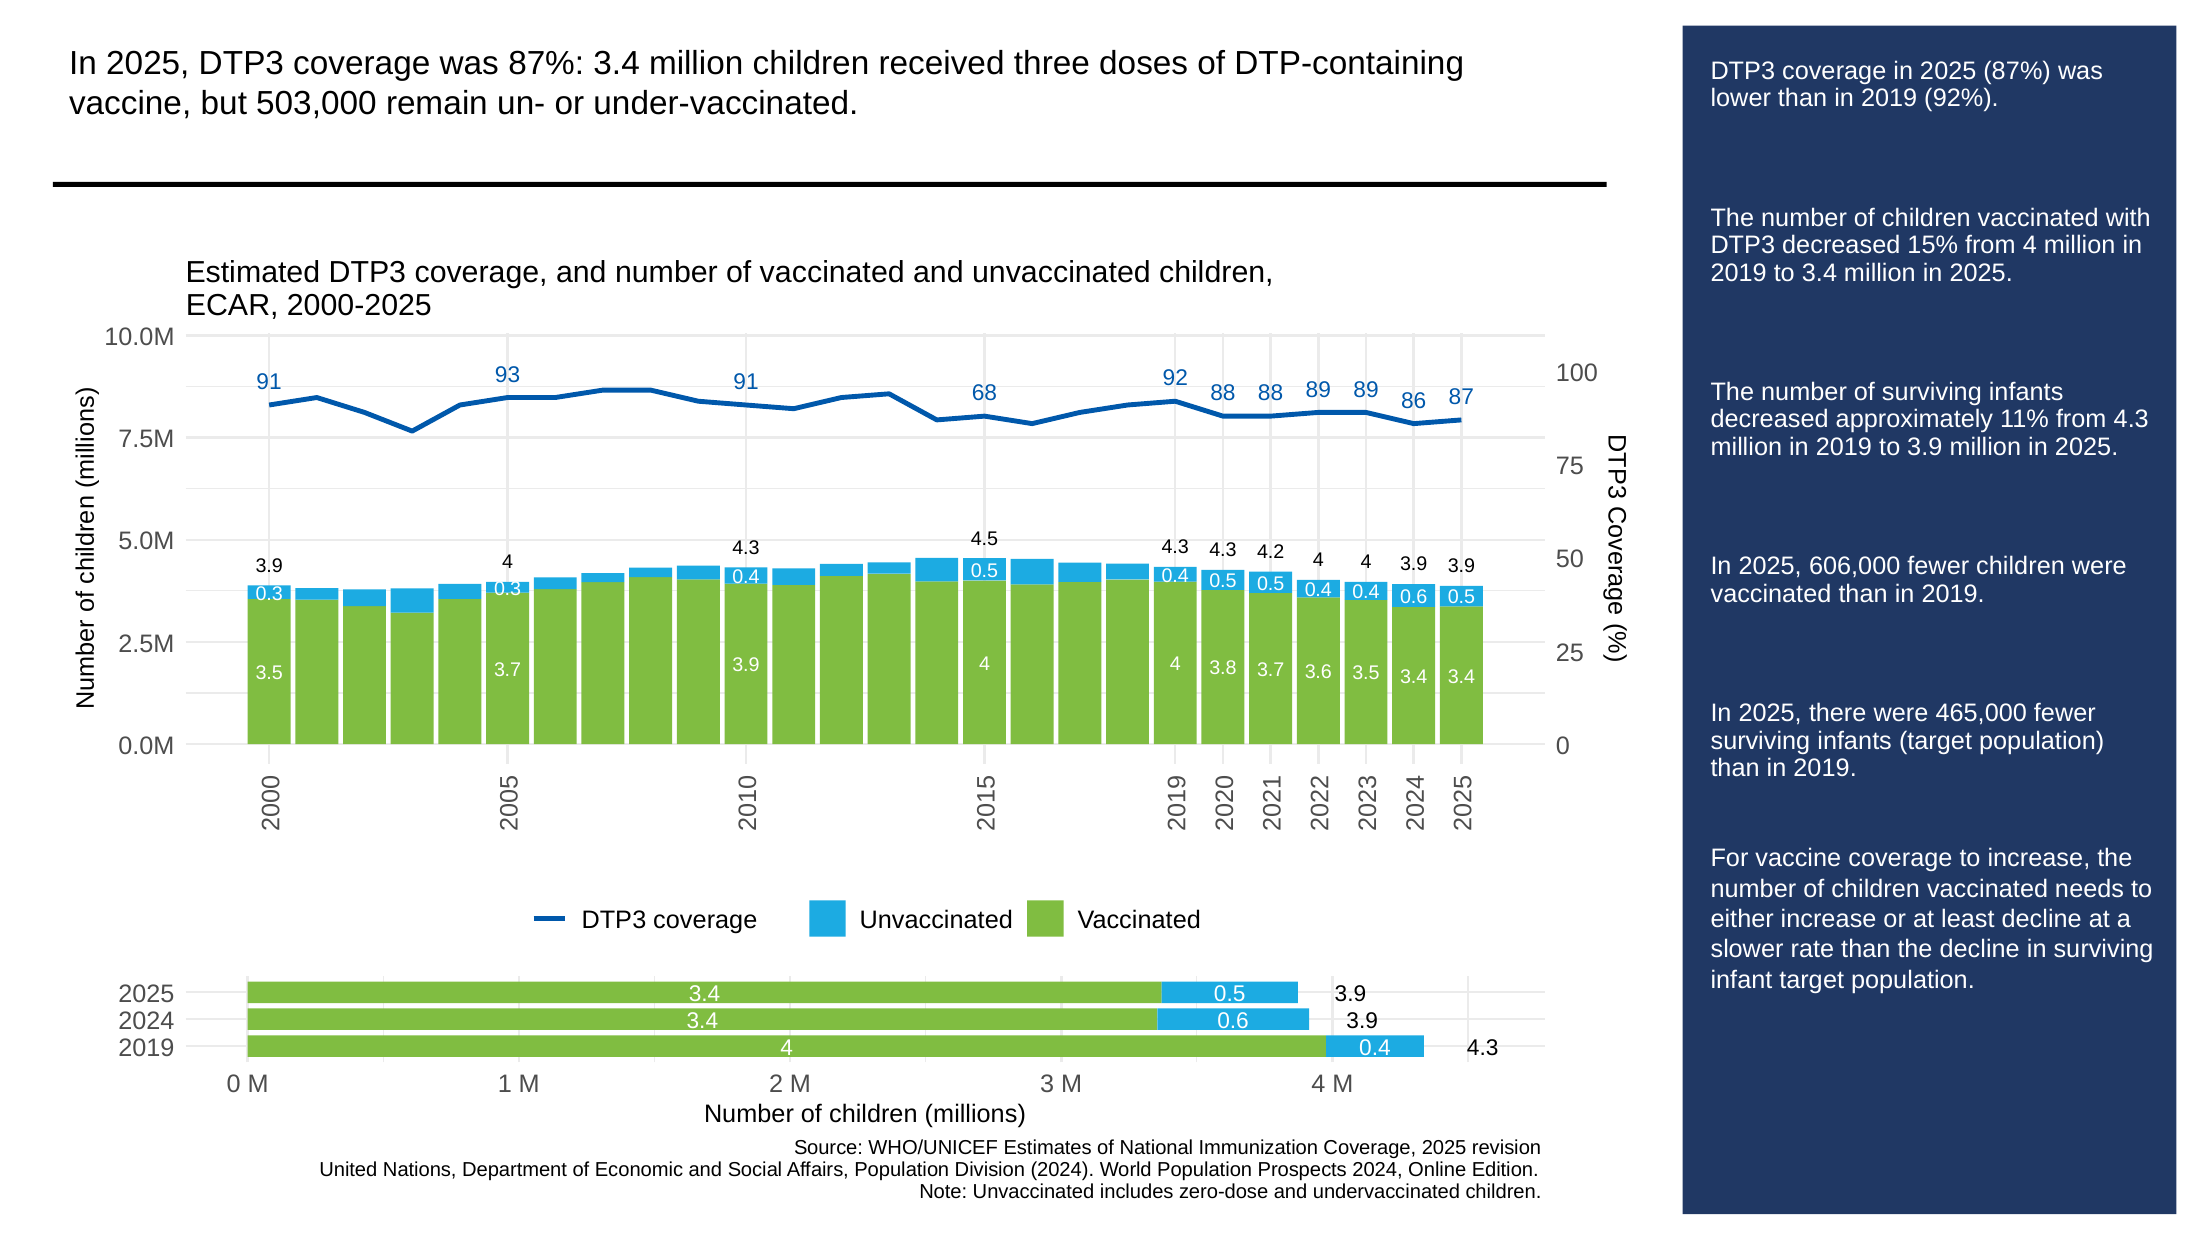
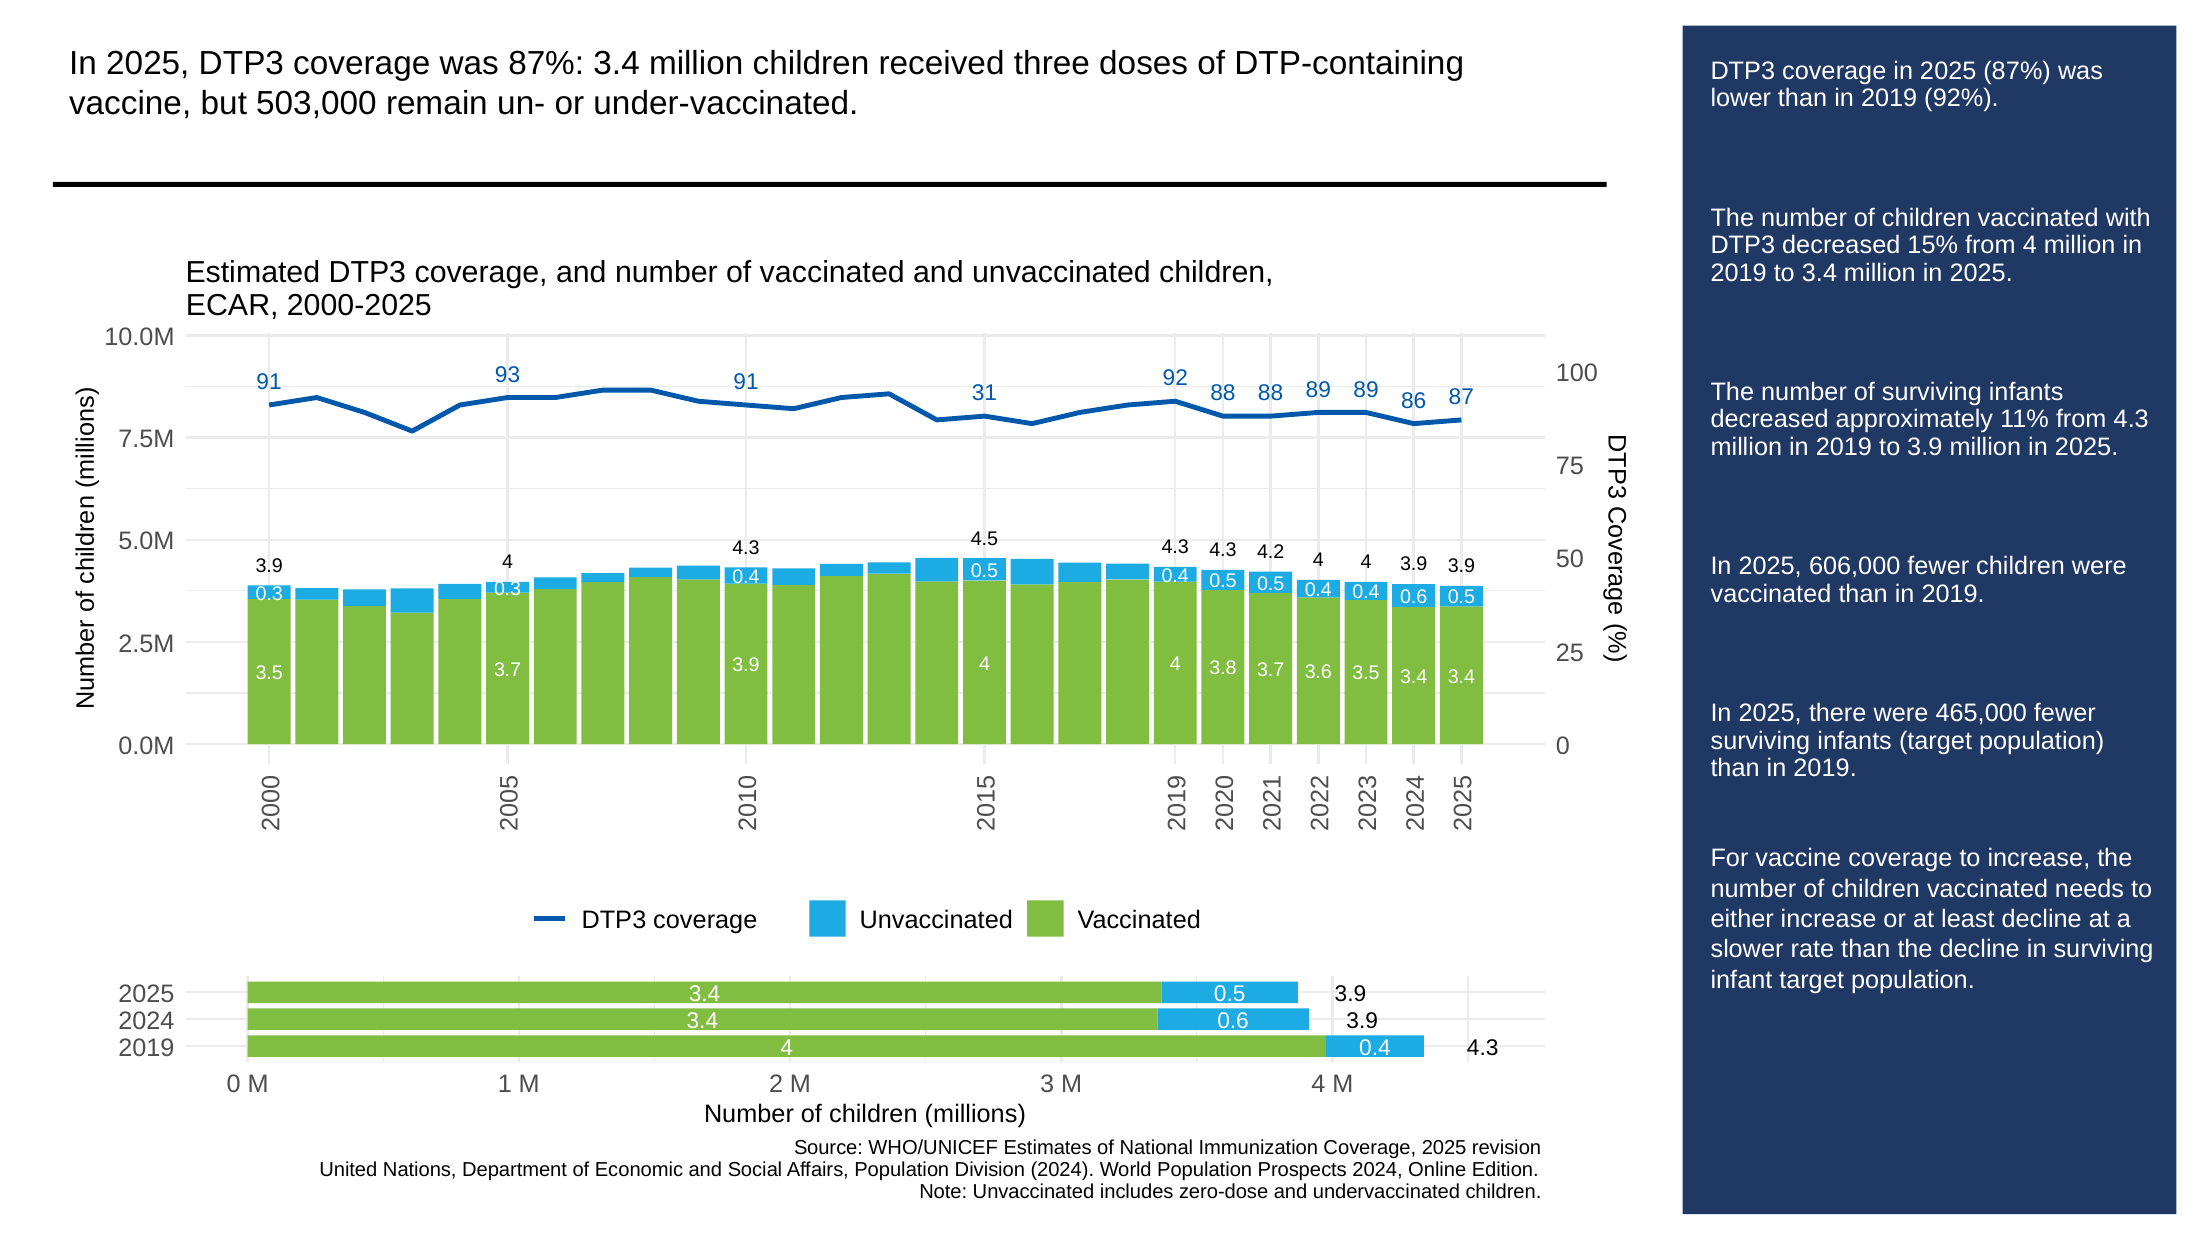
68: 68 -> 31
